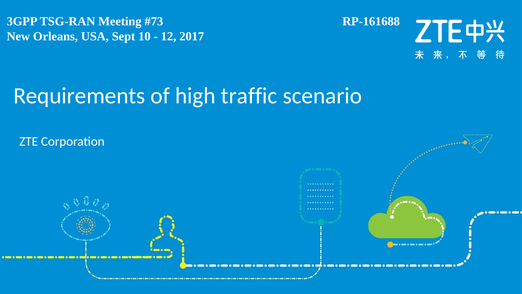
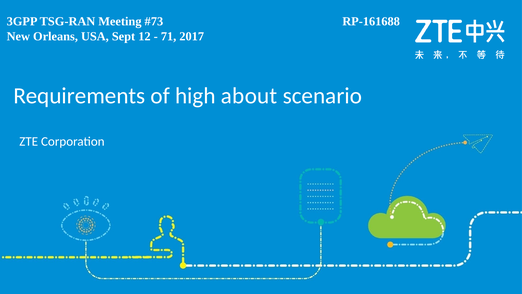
10: 10 -> 12
12: 12 -> 71
traffic: traffic -> about
